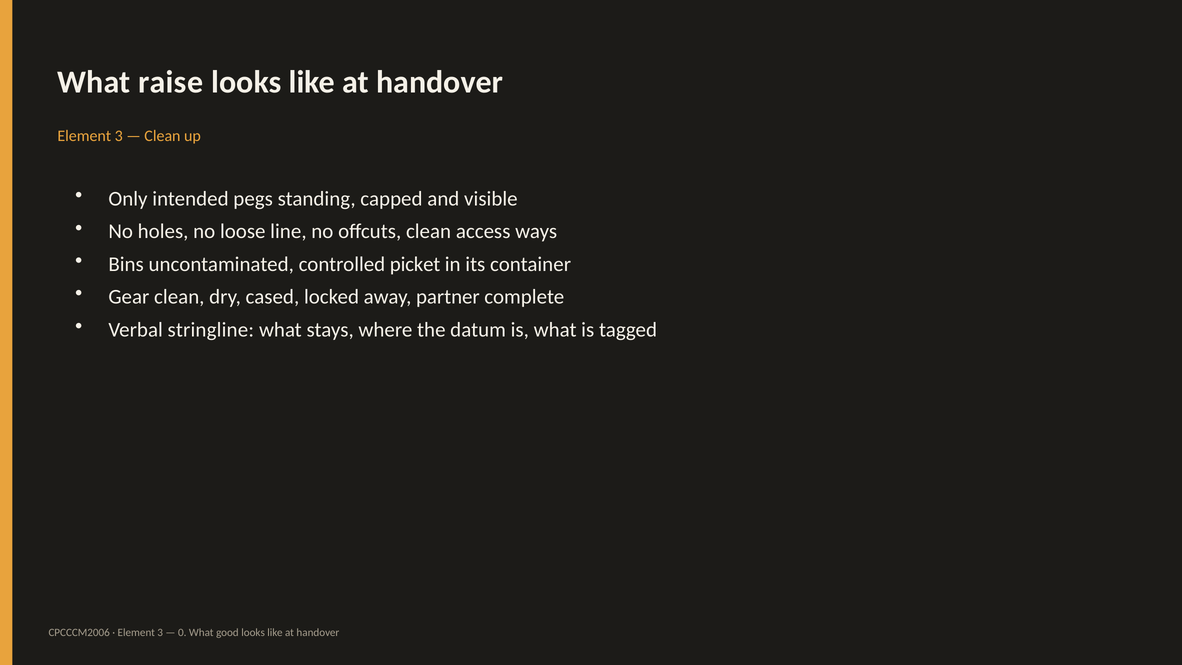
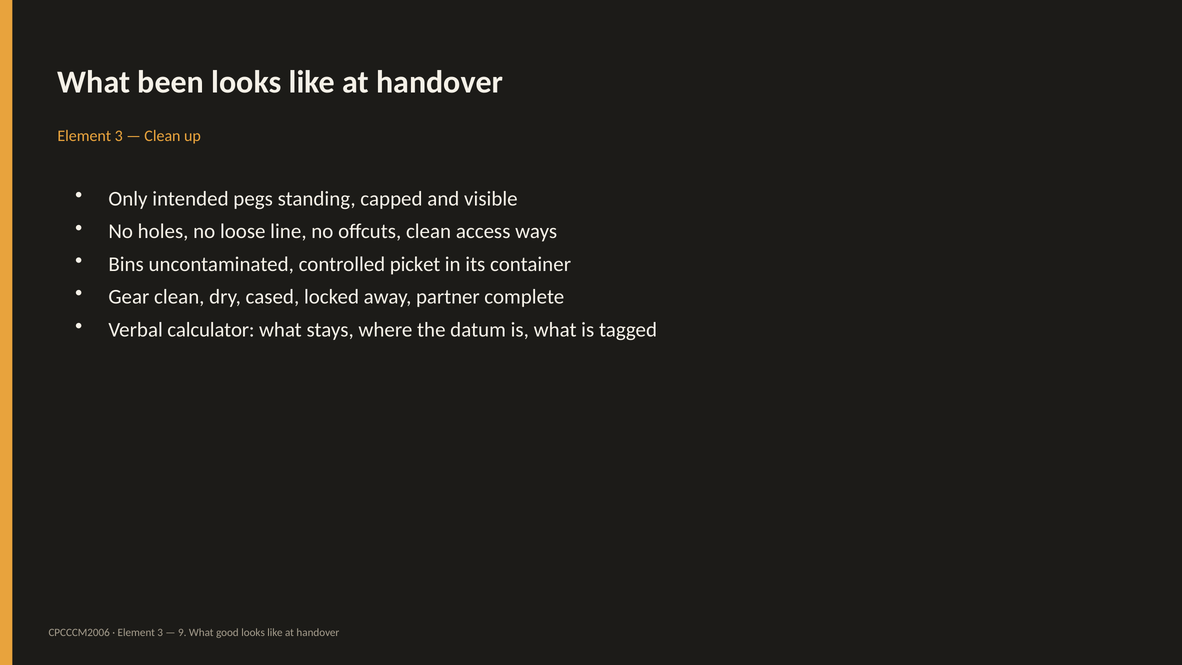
raise: raise -> been
stringline: stringline -> calculator
0: 0 -> 9
